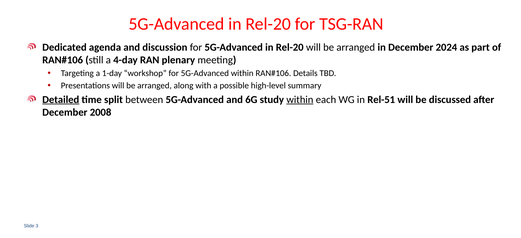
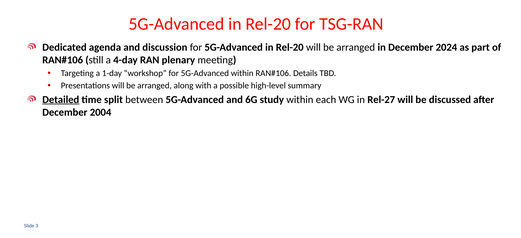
within at (300, 100) underline: present -> none
Rel-51: Rel-51 -> Rel-27
2008: 2008 -> 2004
